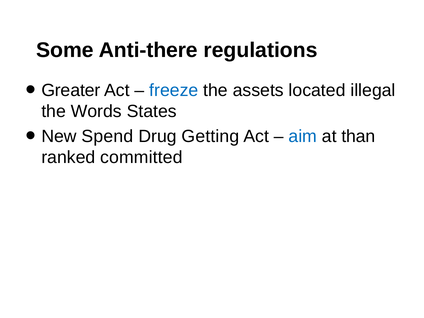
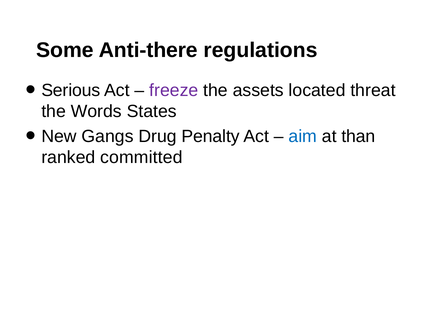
Greater: Greater -> Serious
freeze colour: blue -> purple
illegal: illegal -> threat
Spend: Spend -> Gangs
Getting: Getting -> Penalty
